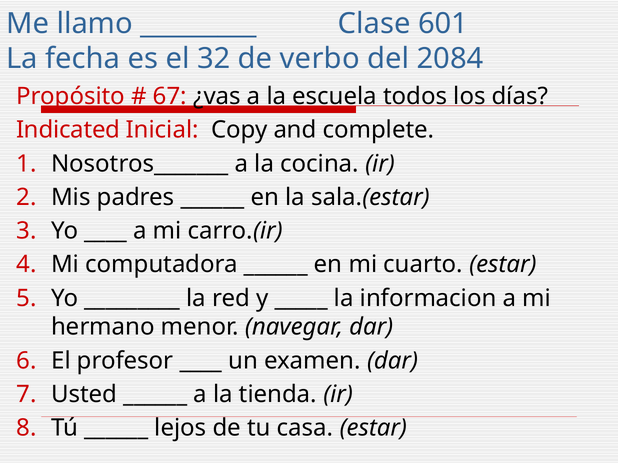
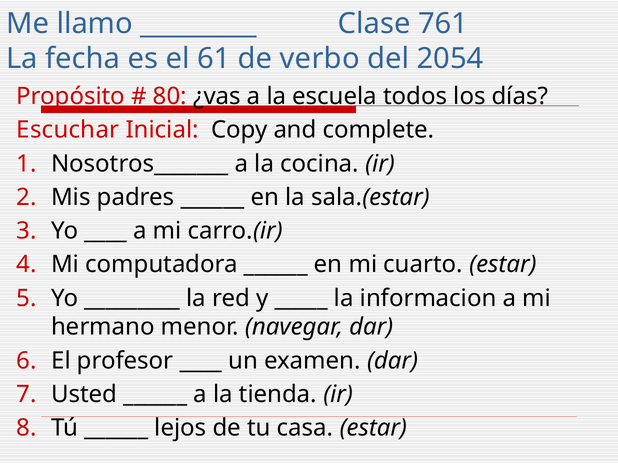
601: 601 -> 761
32: 32 -> 61
2084: 2084 -> 2054
67: 67 -> 80
Indicated: Indicated -> Escuchar
